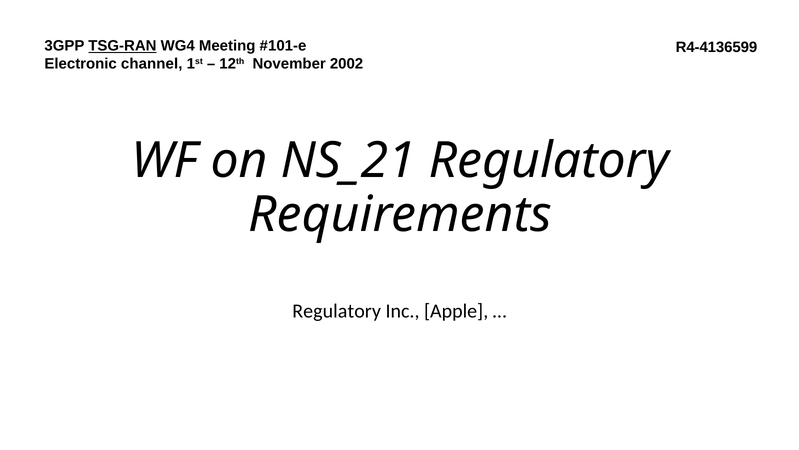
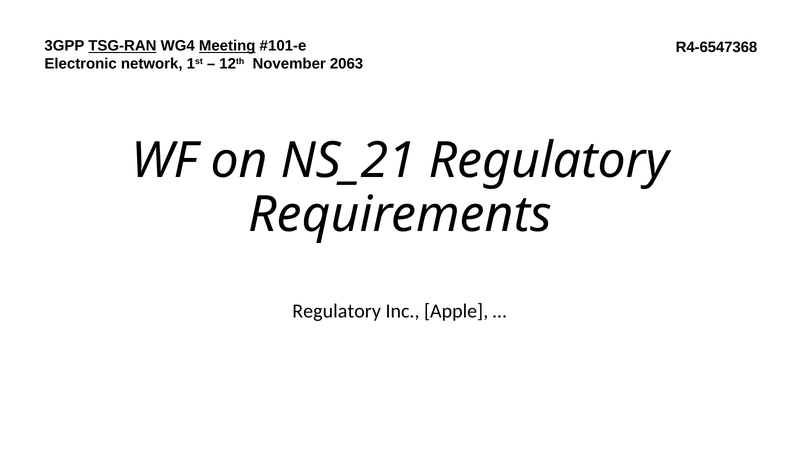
Meeting underline: none -> present
R4-4136599: R4-4136599 -> R4-6547368
channel: channel -> network
2002: 2002 -> 2063
